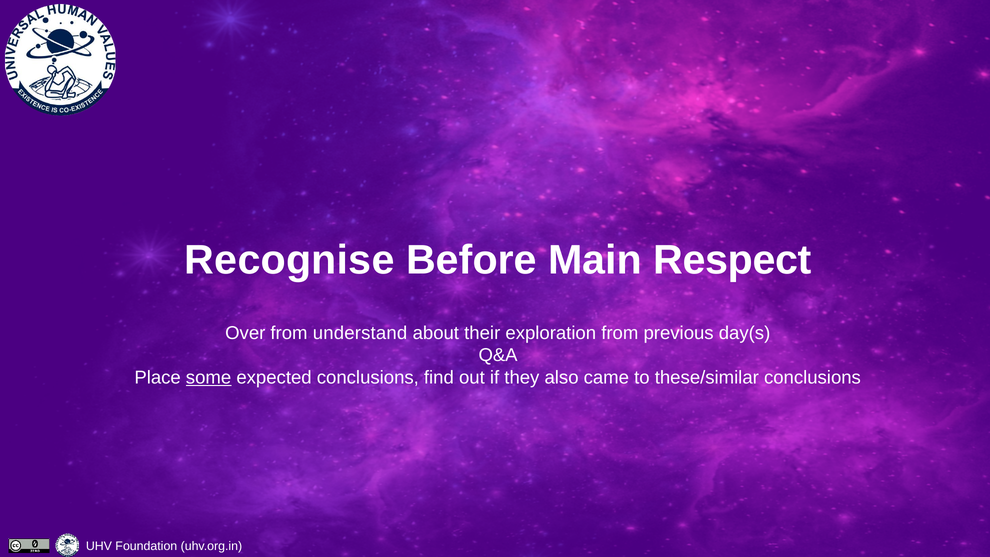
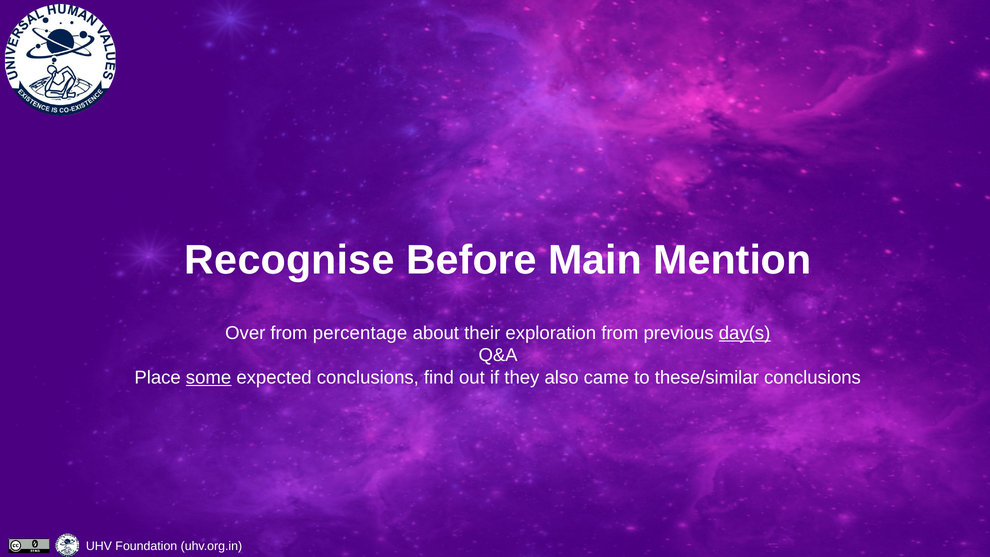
Respect: Respect -> Mention
understand: understand -> percentage
day(s underline: none -> present
